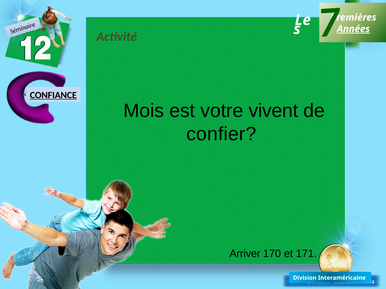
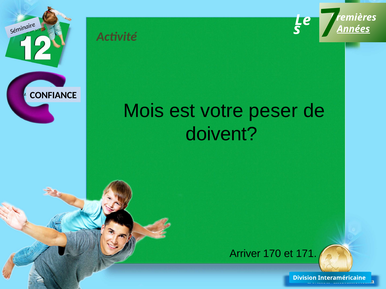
CONFIANCE underline: present -> none
vivent: vivent -> peser
confier: confier -> doivent
